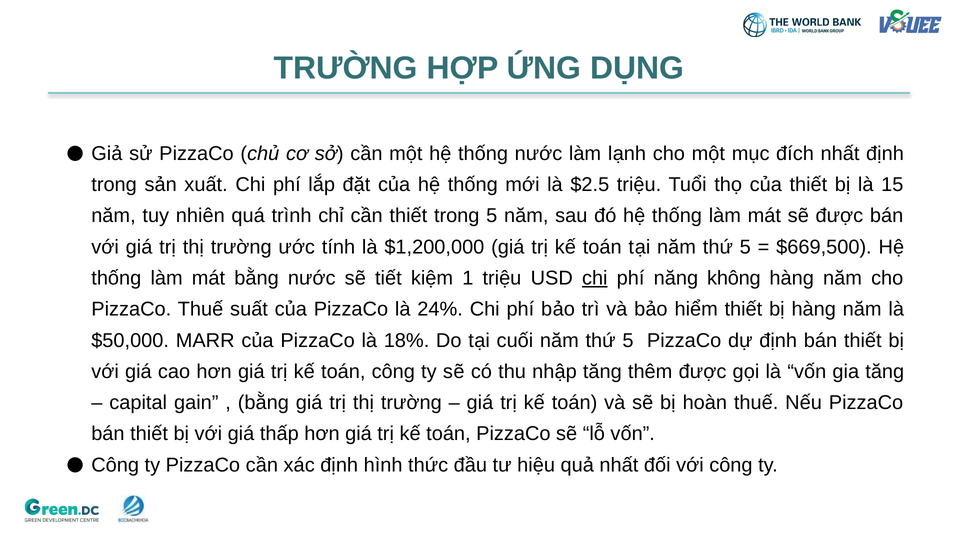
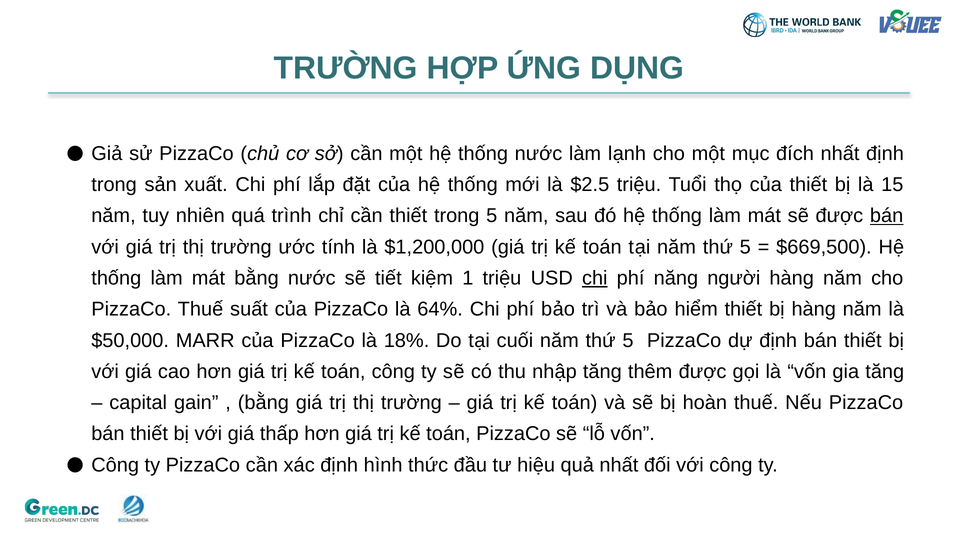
bán at (887, 216) underline: none -> present
không: không -> người
24%: 24% -> 64%
